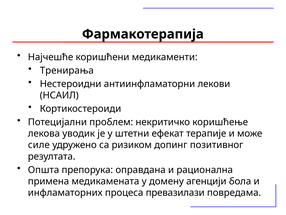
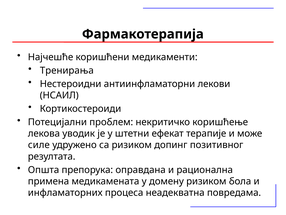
домену агенцији: агенцији -> ризиком
превазилази: превазилази -> неадекватна
